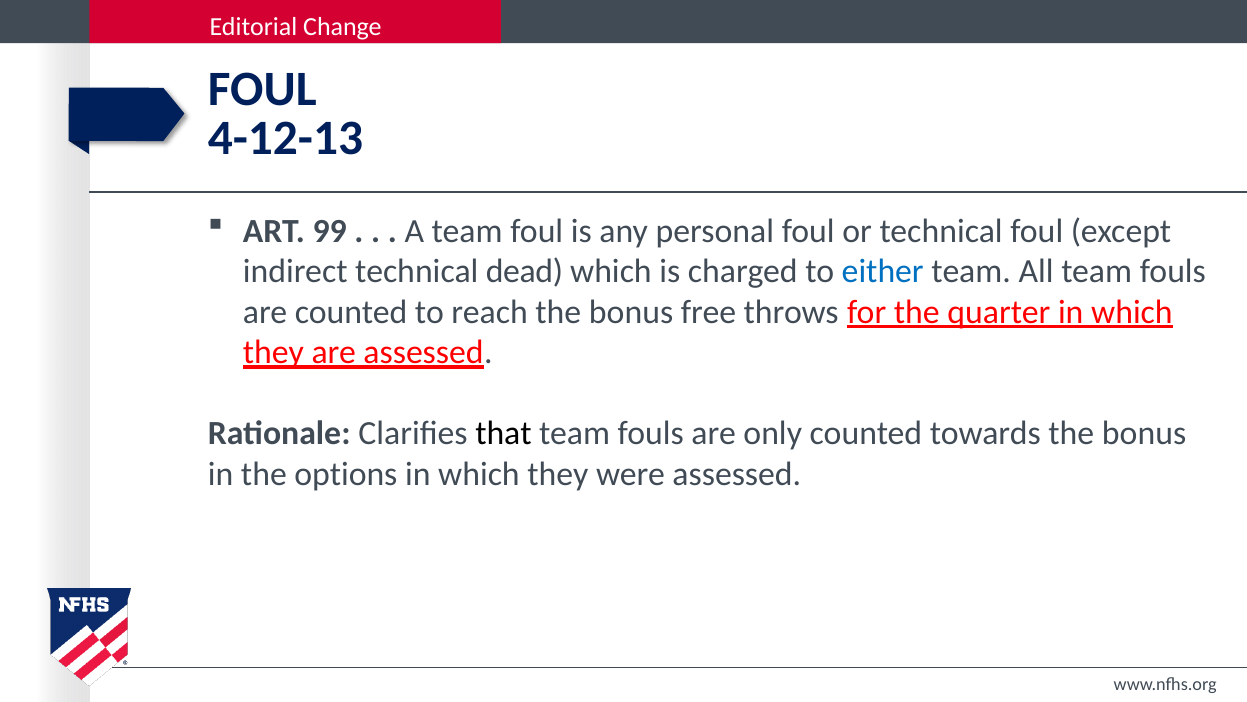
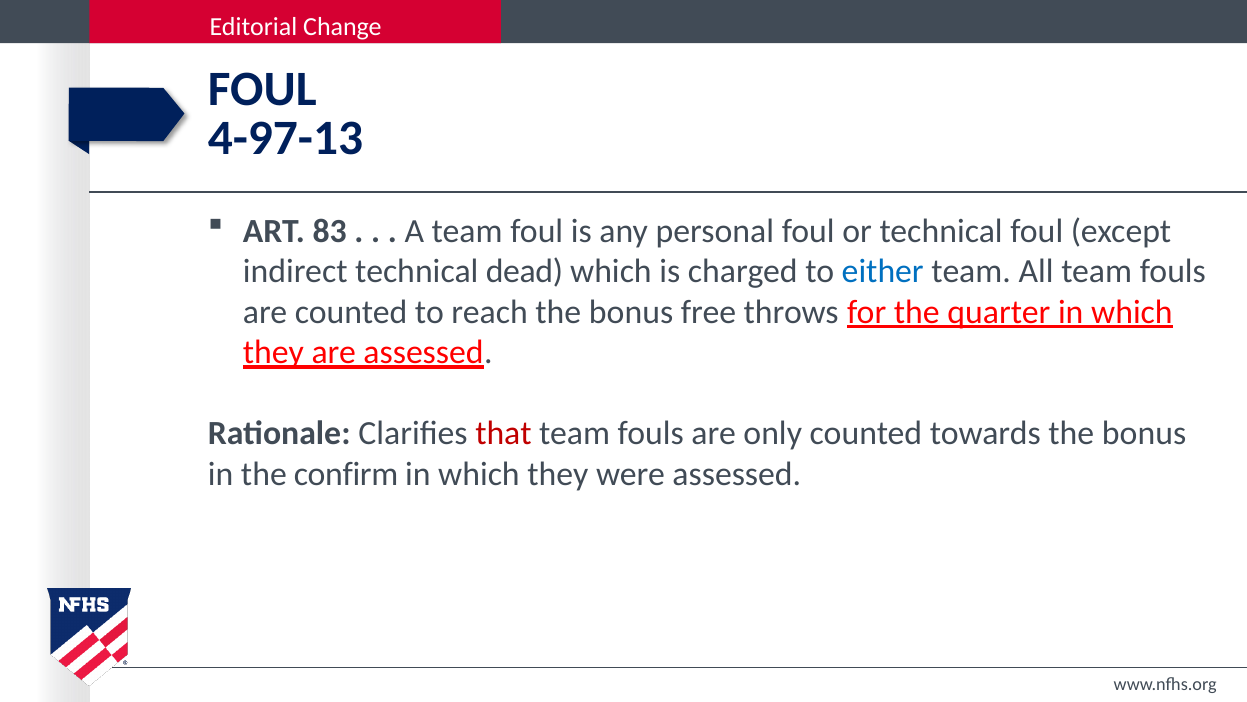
4-12-13: 4-12-13 -> 4-97-13
99: 99 -> 83
that colour: black -> red
options: options -> confirm
